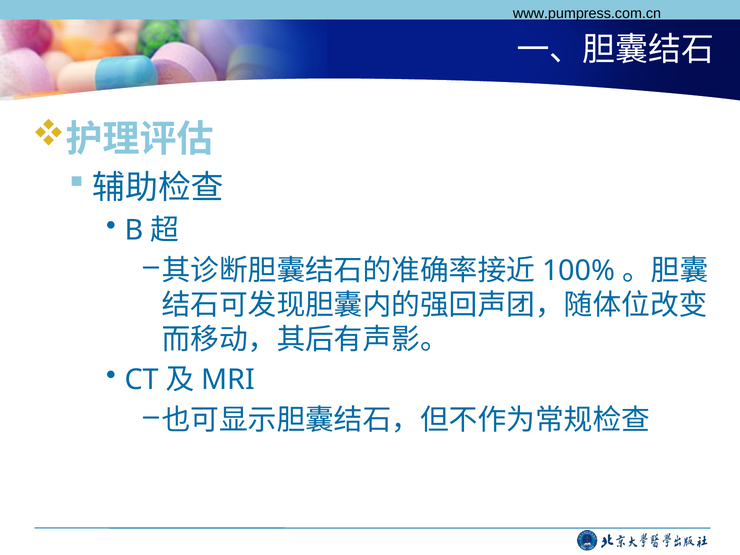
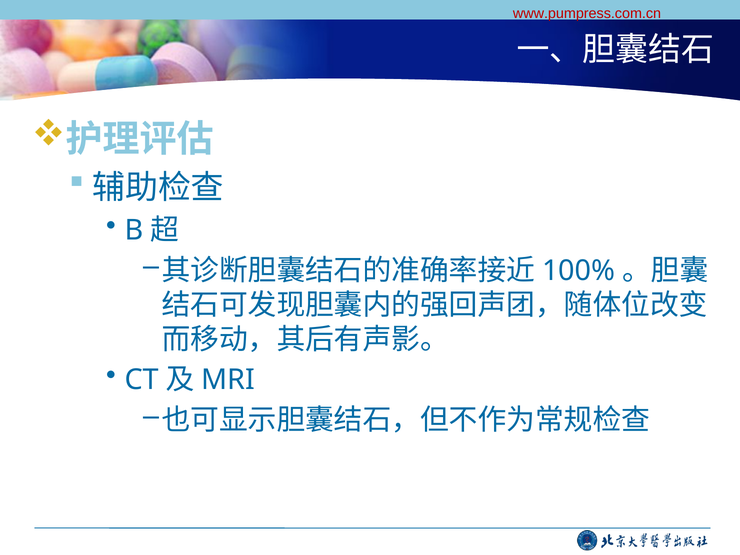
www.pumpress.com.cn colour: black -> red
